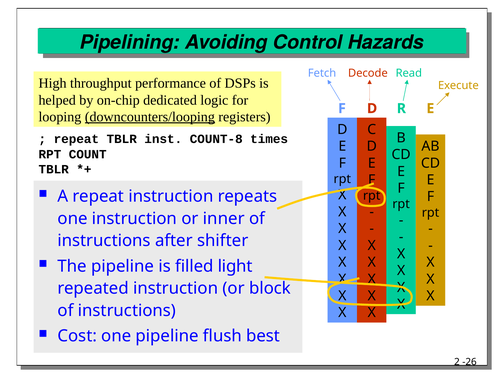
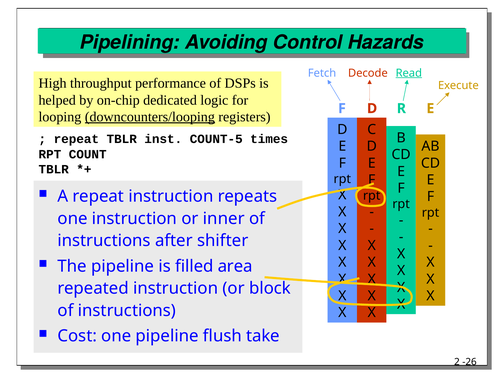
Read underline: none -> present
COUNT-8: COUNT-8 -> COUNT-5
light: light -> area
best: best -> take
